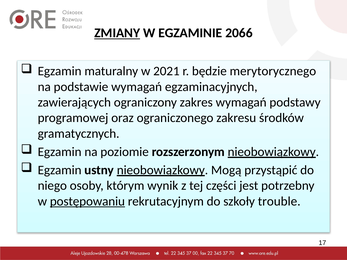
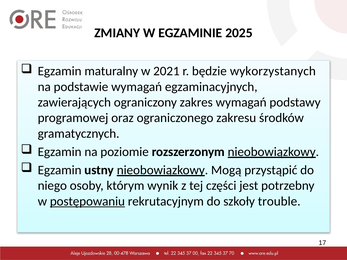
ZMIANY underline: present -> none
2066: 2066 -> 2025
merytorycznego: merytorycznego -> wykorzystanych
